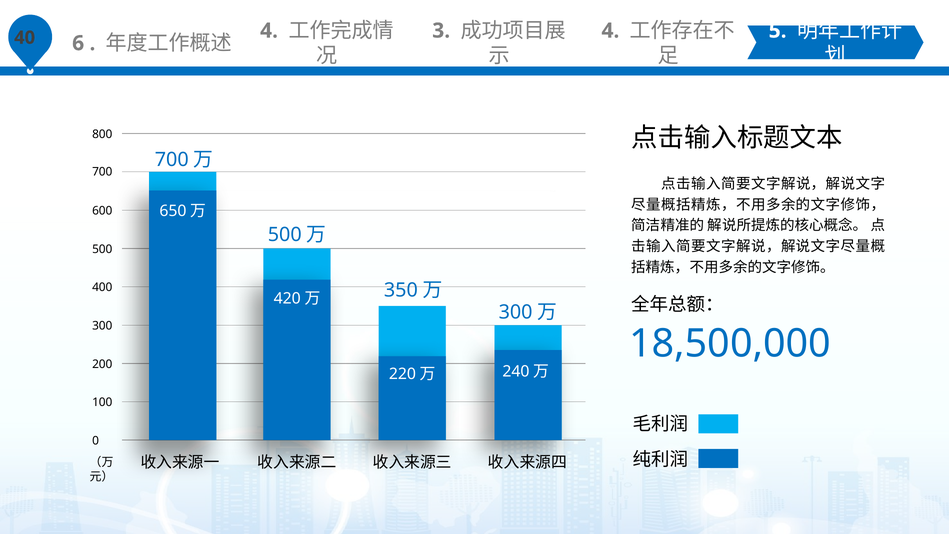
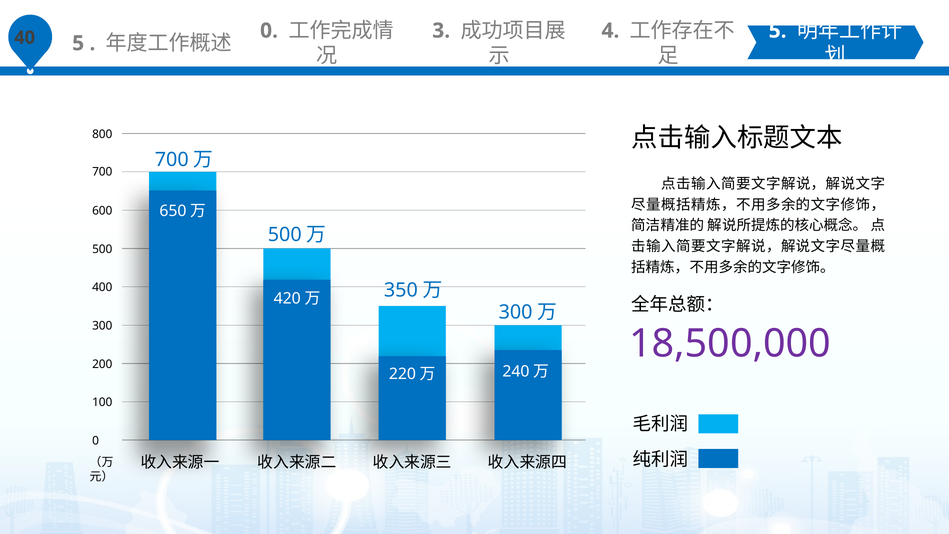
6 at (78, 43): 6 -> 5
4 at (269, 31): 4 -> 0
18,500,000 colour: blue -> purple
